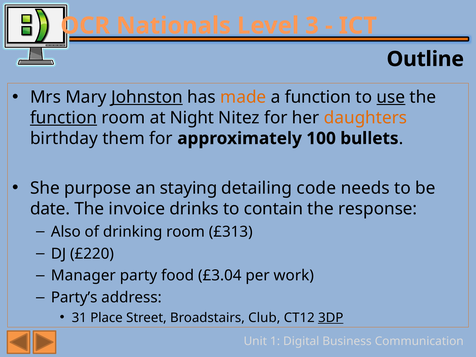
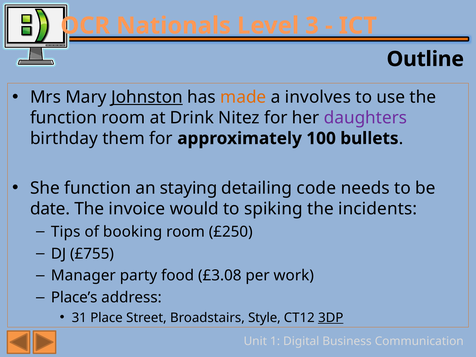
a function: function -> involves
use underline: present -> none
function at (64, 118) underline: present -> none
Night: Night -> Drink
daughters colour: orange -> purple
She purpose: purpose -> function
drinks: drinks -> would
contain: contain -> spiking
response: response -> incidents
Also: Also -> Tips
drinking: drinking -> booking
£313: £313 -> £250
£220: £220 -> £755
£3.04: £3.04 -> £3.08
Party’s: Party’s -> Place’s
Club: Club -> Style
